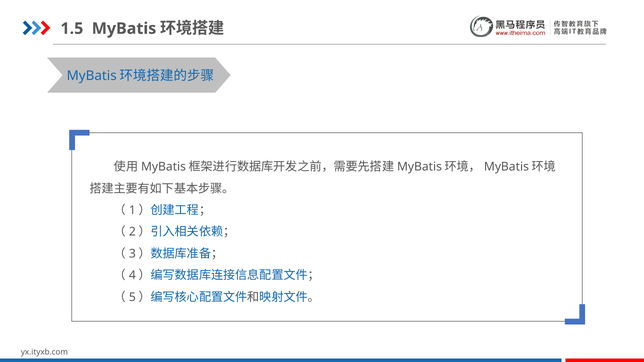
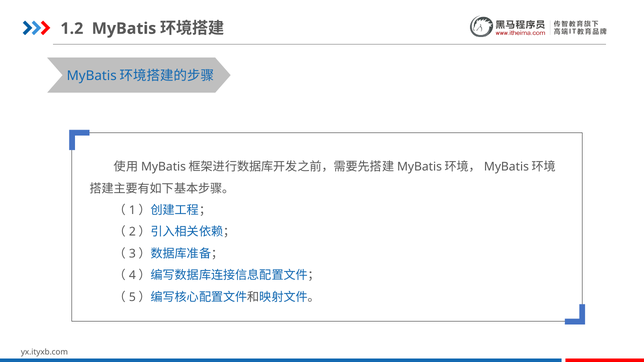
1.5: 1.5 -> 1.2
